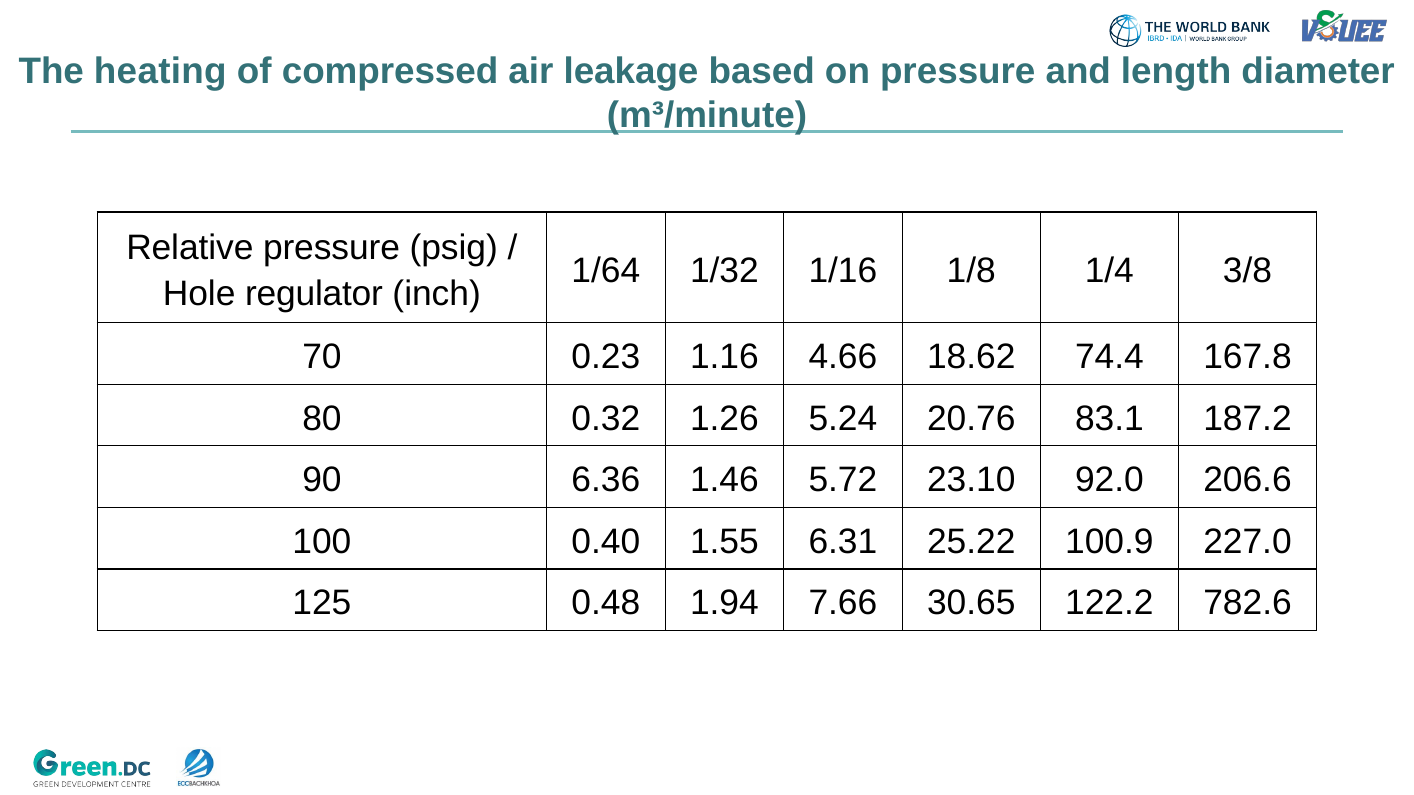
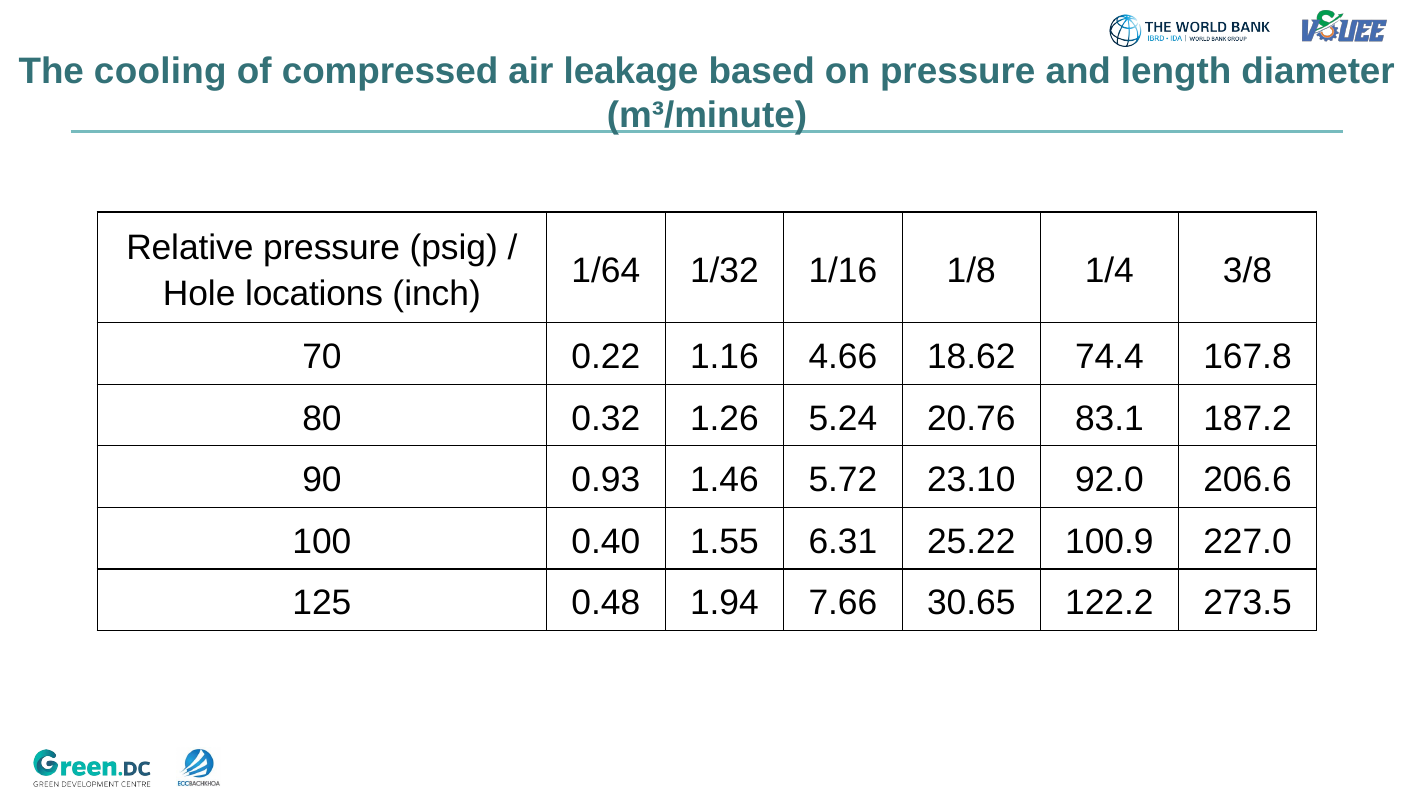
heating: heating -> cooling
regulator: regulator -> locations
0.23: 0.23 -> 0.22
6.36: 6.36 -> 0.93
782.6: 782.6 -> 273.5
